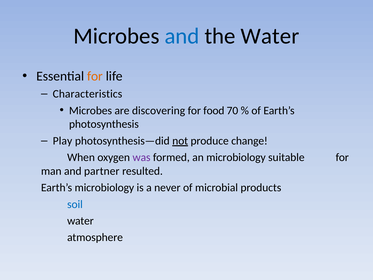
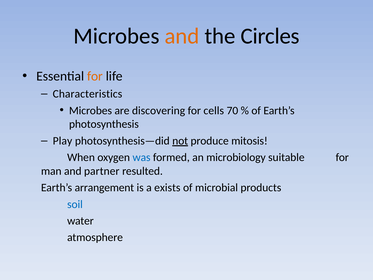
and at (182, 36) colour: blue -> orange
the Water: Water -> Circles
food: food -> cells
change: change -> mitosis
was colour: purple -> blue
Earth’s microbiology: microbiology -> arrangement
never: never -> exists
